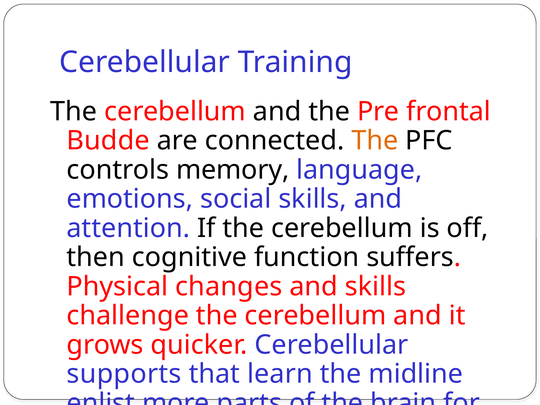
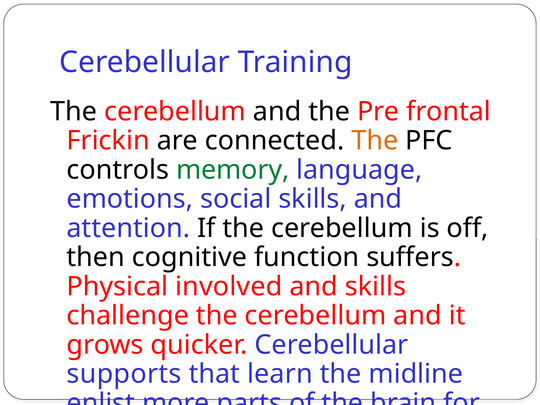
Budde at (108, 141): Budde -> Frickin
memory colour: black -> green
changes: changes -> involved
